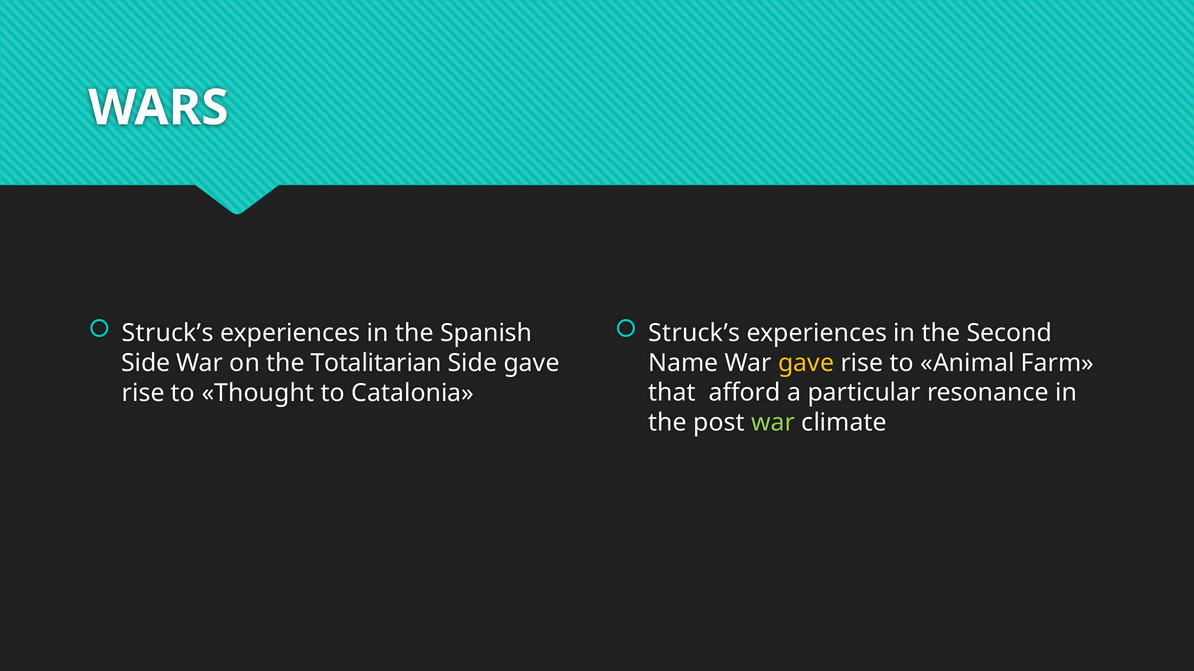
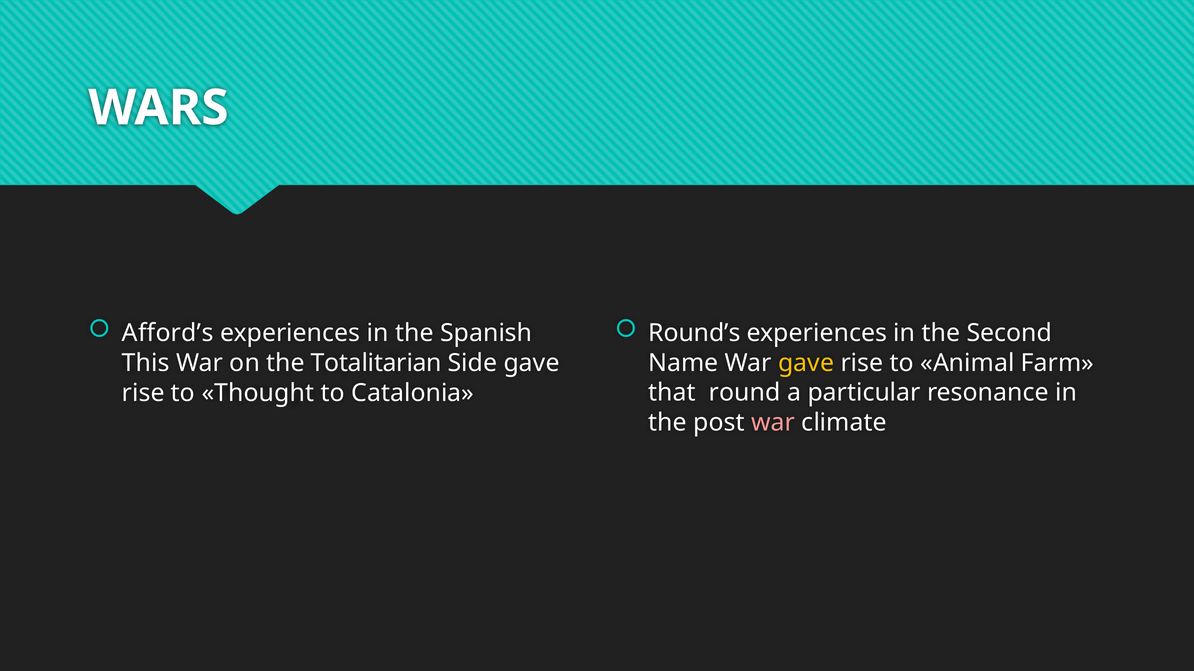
Struck’s at (694, 333): Struck’s -> Round’s
Struck’s at (168, 334): Struck’s -> Afford’s
Side at (146, 363): Side -> This
afford: afford -> round
war at (773, 423) colour: light green -> pink
